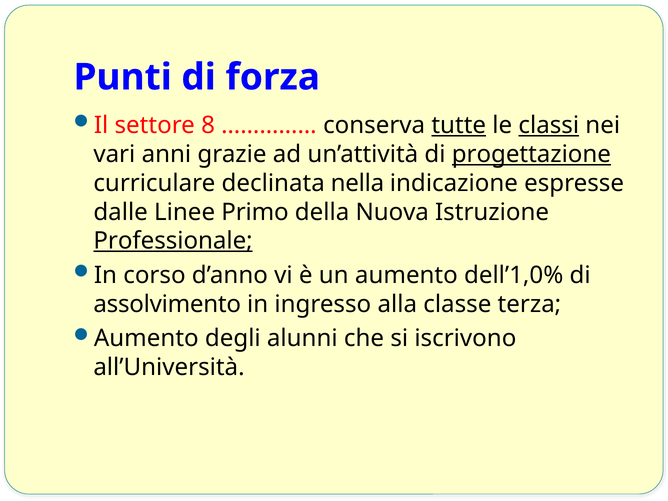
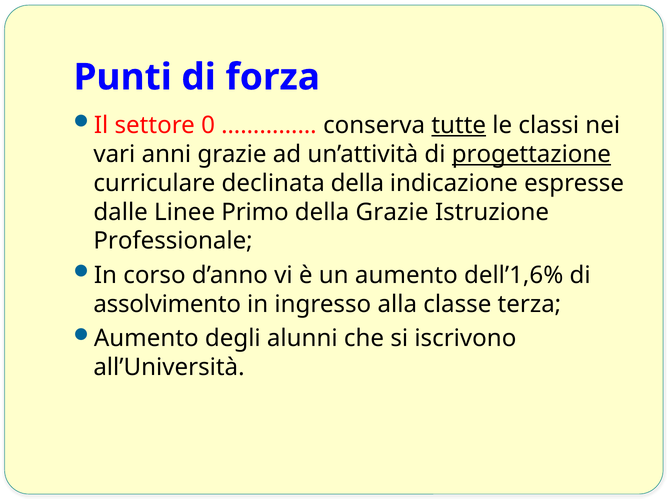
8: 8 -> 0
classi underline: present -> none
declinata nella: nella -> della
della Nuova: Nuova -> Grazie
Professionale underline: present -> none
dell’1,0%: dell’1,0% -> dell’1,6%
